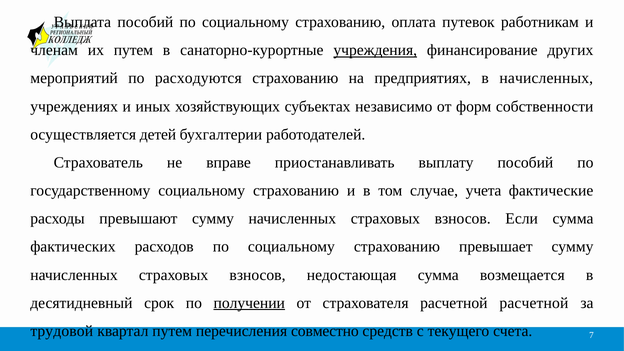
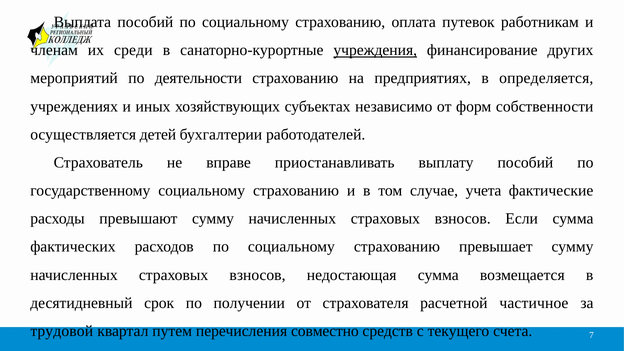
их путем: путем -> среди
расходуются: расходуются -> деятельности
в начисленных: начисленных -> определяется
получении underline: present -> none
расчетной расчетной: расчетной -> частичное
